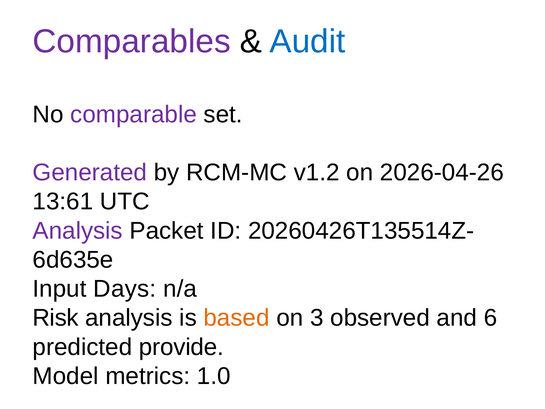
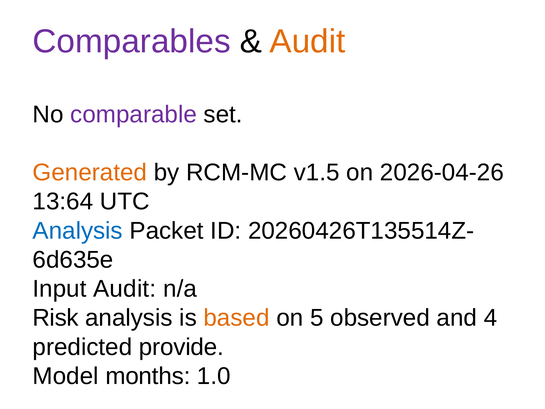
Audit at (307, 41) colour: blue -> orange
Generated colour: purple -> orange
v1.2: v1.2 -> v1.5
13:61: 13:61 -> 13:64
Analysis at (78, 231) colour: purple -> blue
Input Days: Days -> Audit
3: 3 -> 5
6: 6 -> 4
metrics: metrics -> months
